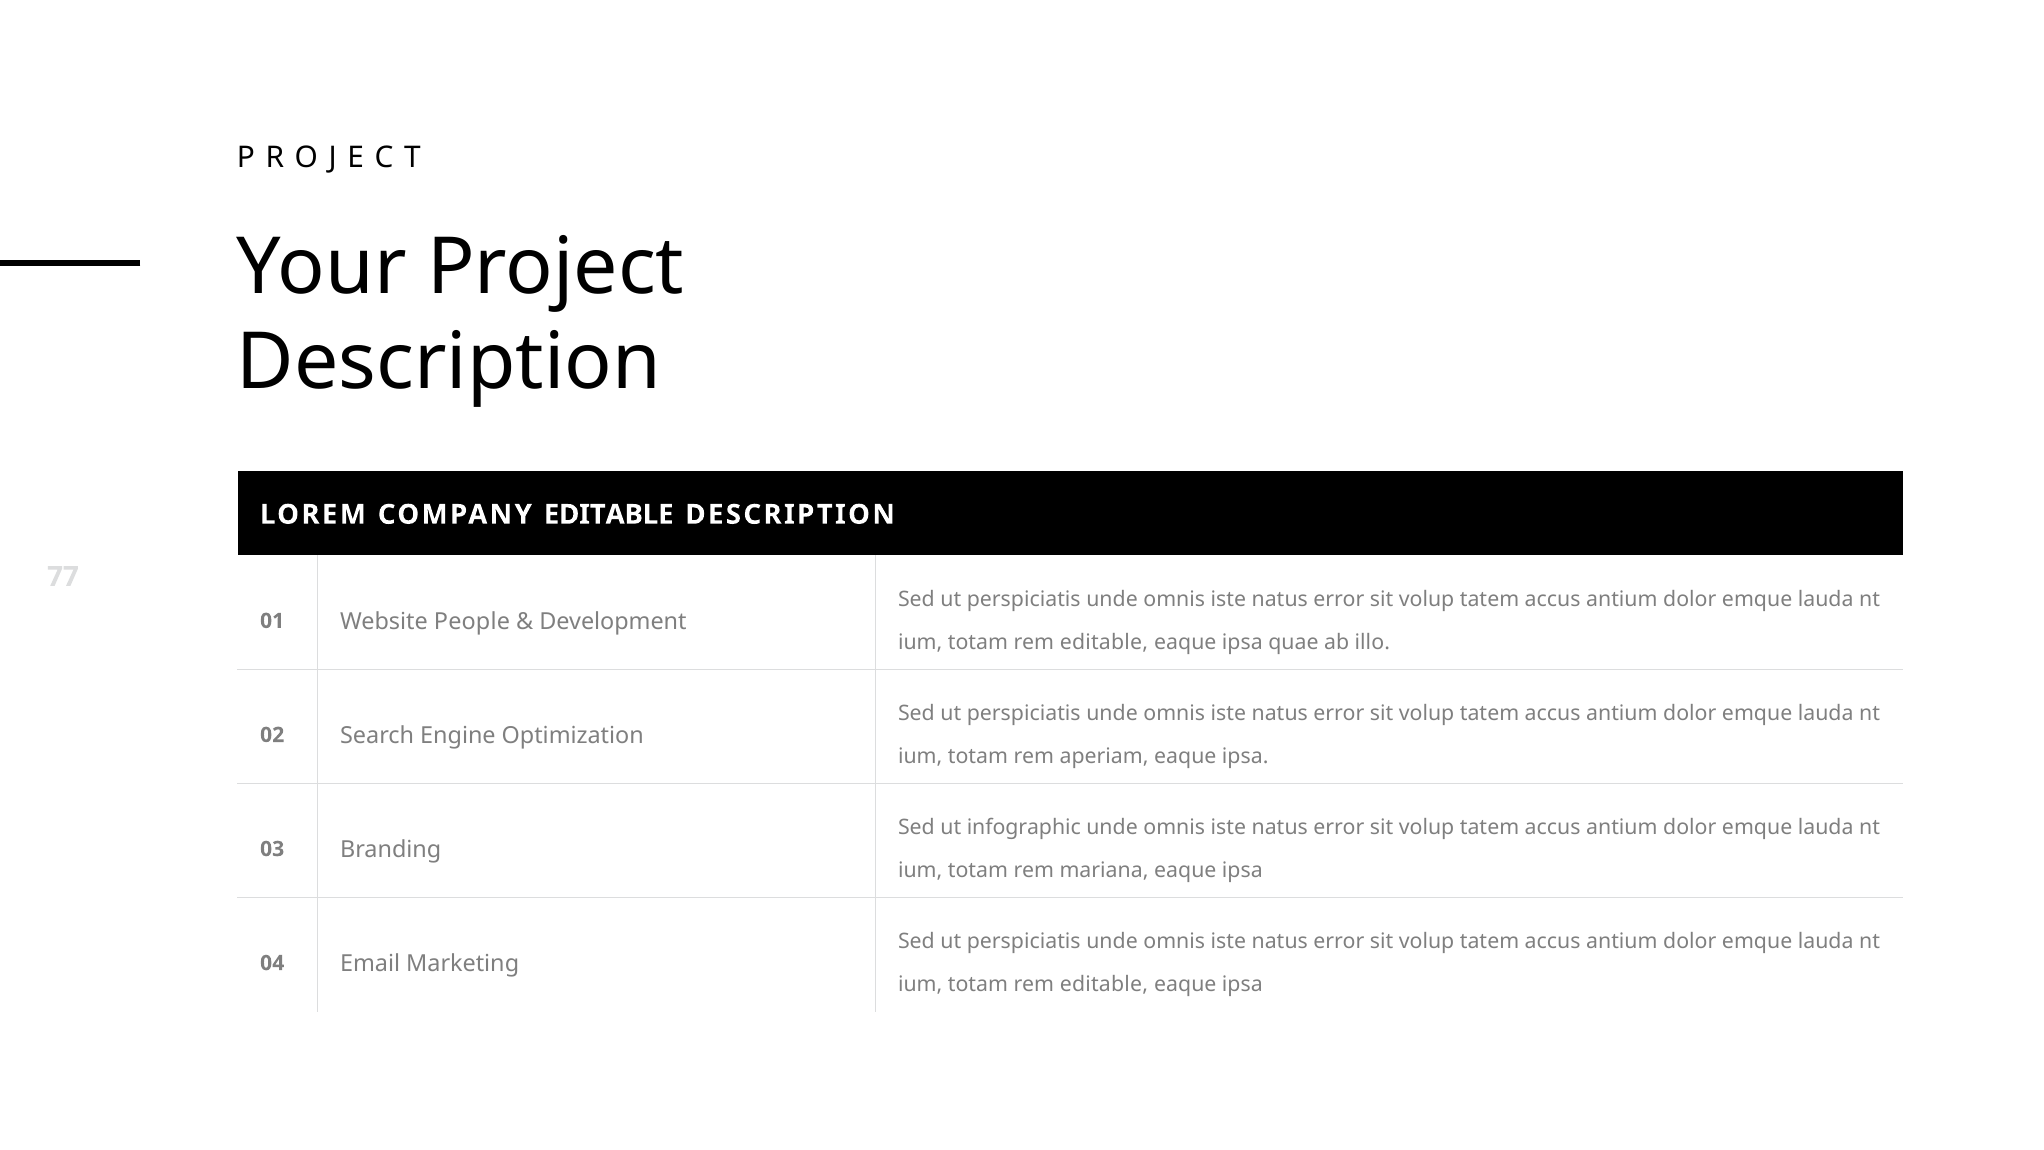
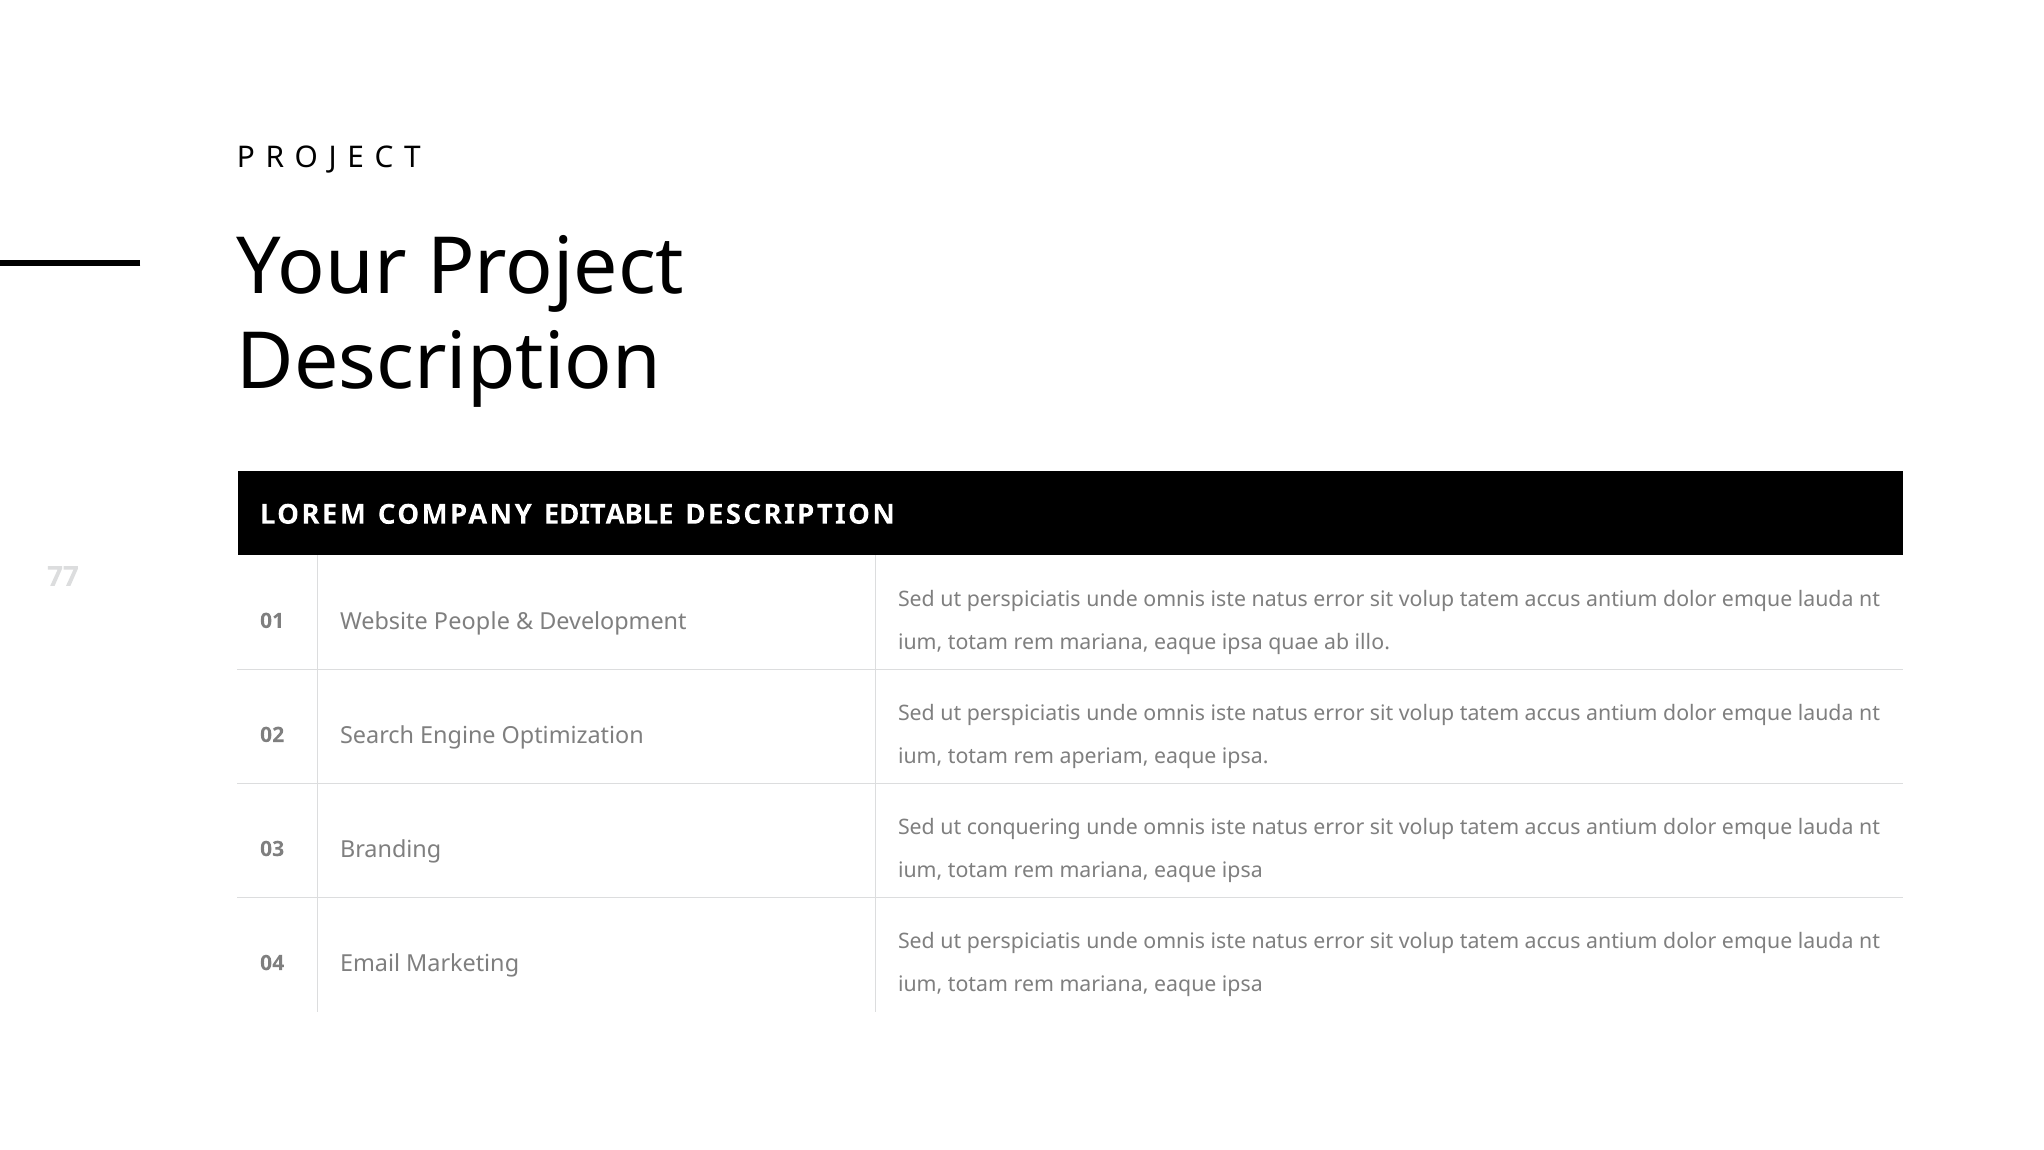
editable at (1104, 643): editable -> mariana
infographic: infographic -> conquering
editable at (1104, 985): editable -> mariana
